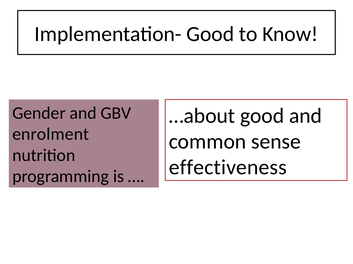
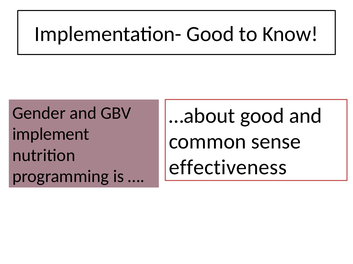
enrolment: enrolment -> implement
